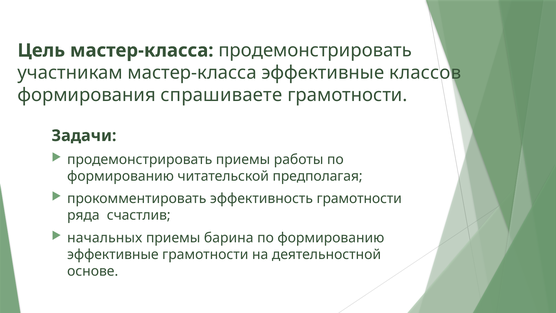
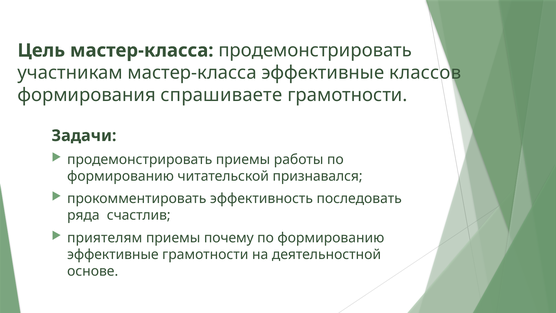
предполагая: предполагая -> признавался
эффективность грамотности: грамотности -> последовать
начальных: начальных -> приятелям
барина: барина -> почему
